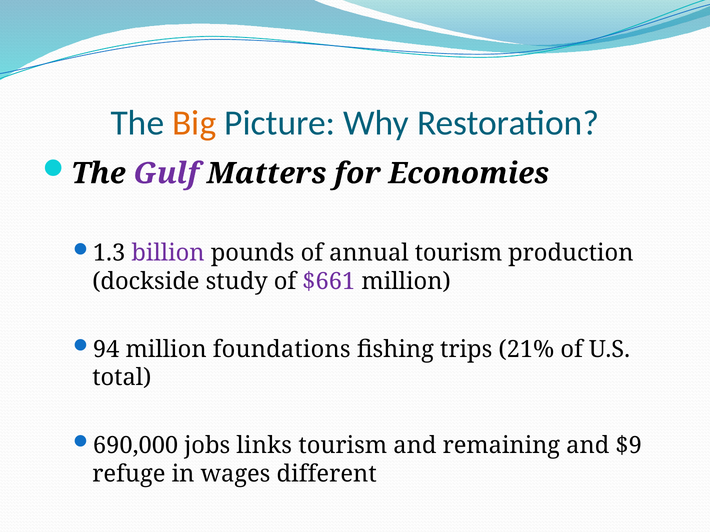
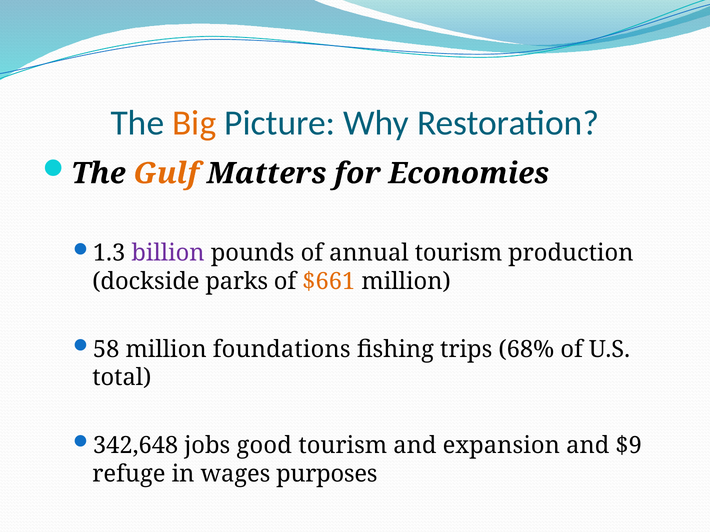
Gulf colour: purple -> orange
study: study -> parks
$661 colour: purple -> orange
94: 94 -> 58
21%: 21% -> 68%
690,000: 690,000 -> 342,648
links: links -> good
remaining: remaining -> expansion
different: different -> purposes
